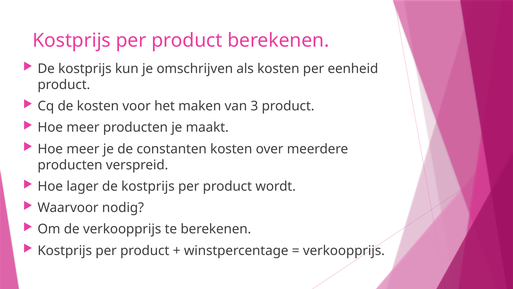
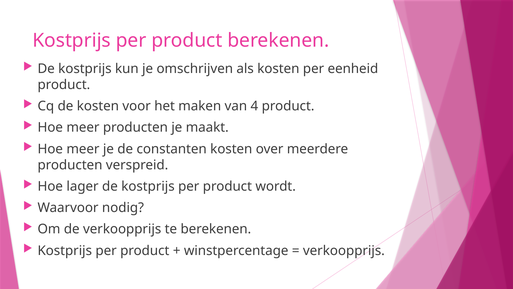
3: 3 -> 4
